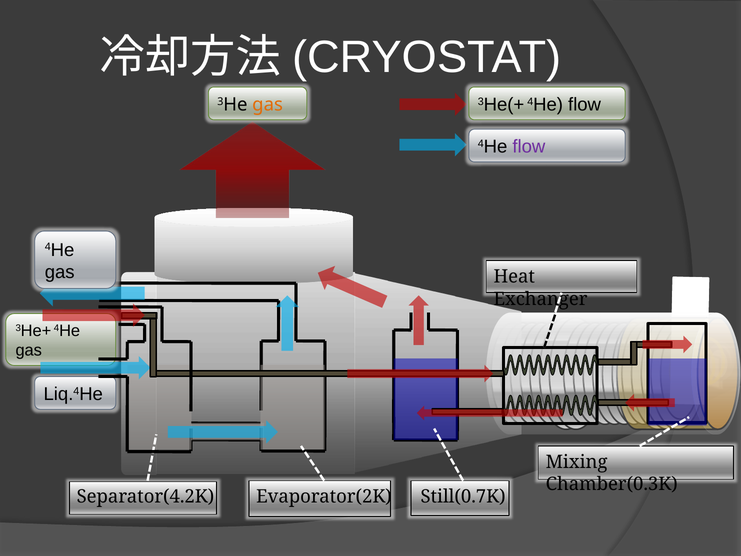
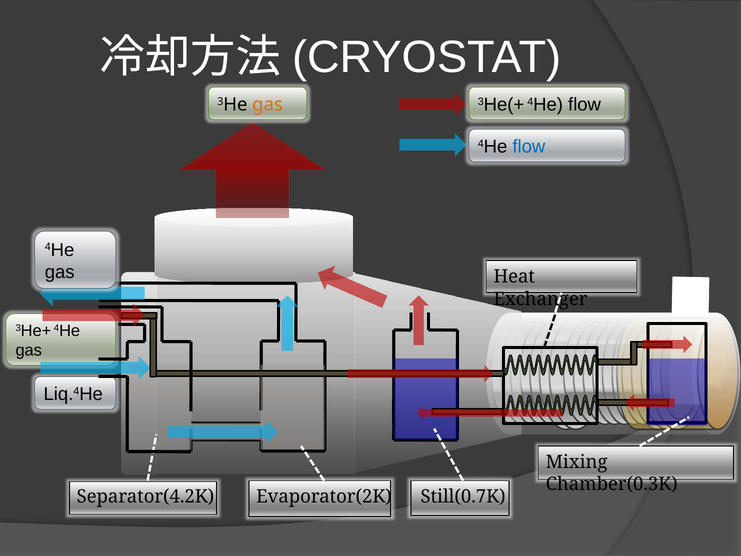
flow at (529, 147) colour: purple -> blue
